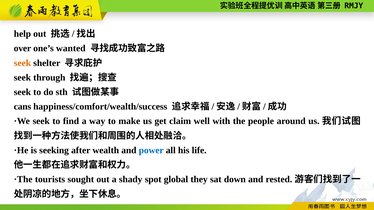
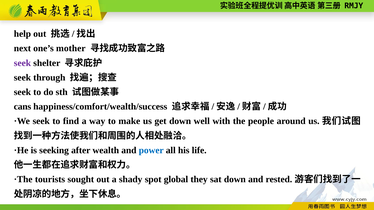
over: over -> next
wanted: wanted -> mother
seek at (22, 63) colour: orange -> purple
get claim: claim -> down
